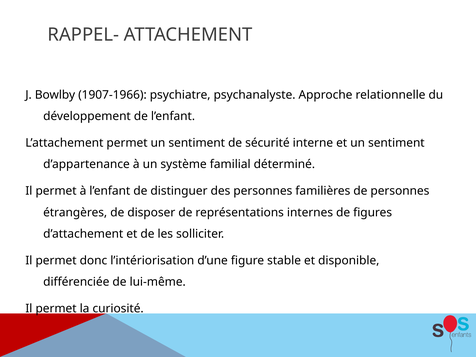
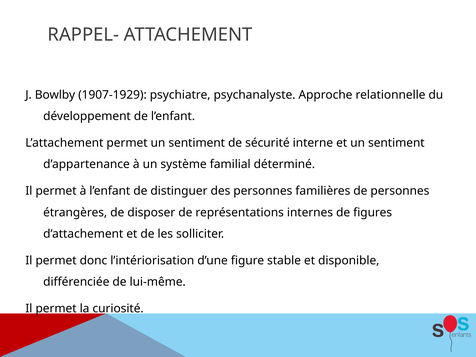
1907-1966: 1907-1966 -> 1907-1929
